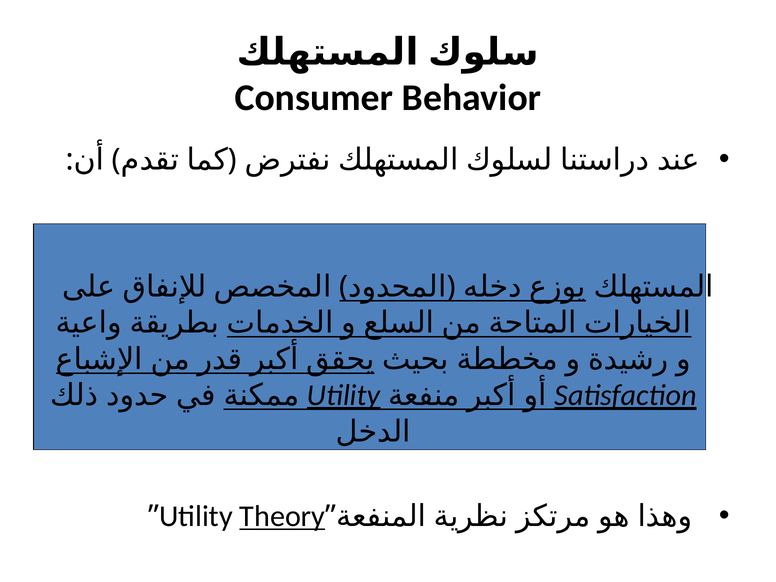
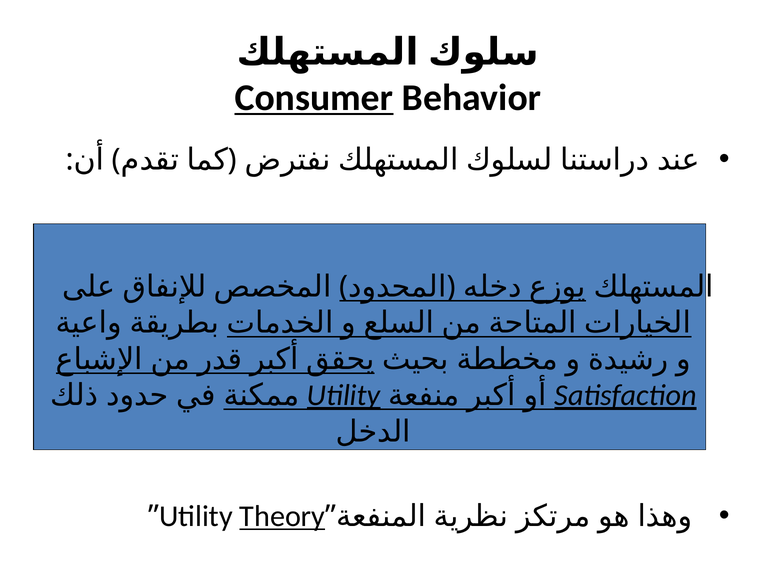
Consumer underline: none -> present
